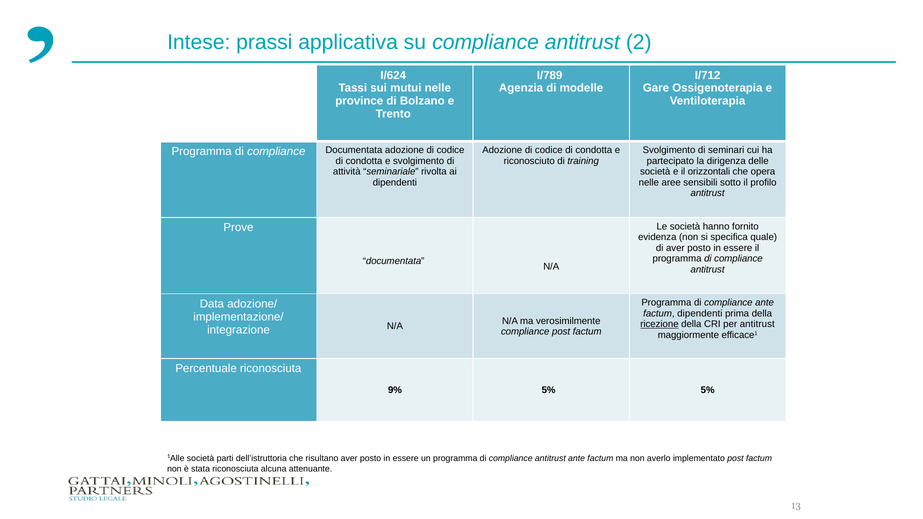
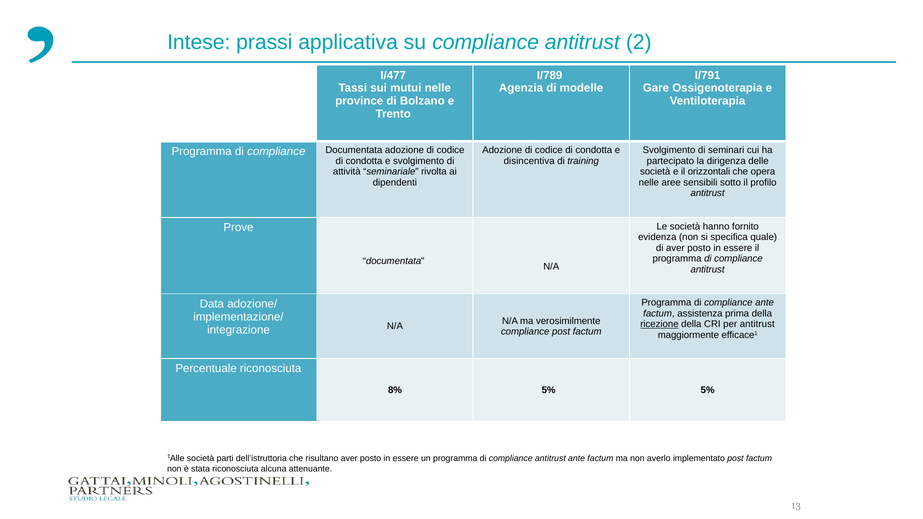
I/624: I/624 -> I/477
I/712: I/712 -> I/791
riconosciuto: riconosciuto -> disincentiva
factum dipendenti: dipendenti -> assistenza
9%: 9% -> 8%
